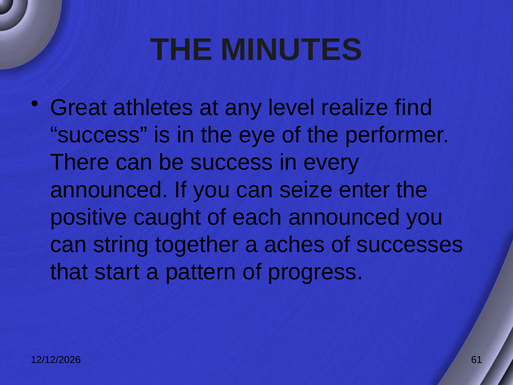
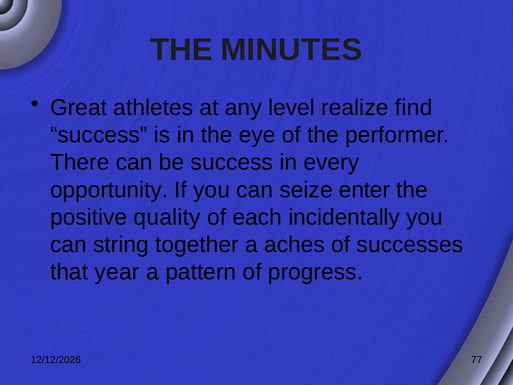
announced at (109, 190): announced -> opportunity
caught: caught -> quality
each announced: announced -> incidentally
start: start -> year
61: 61 -> 77
